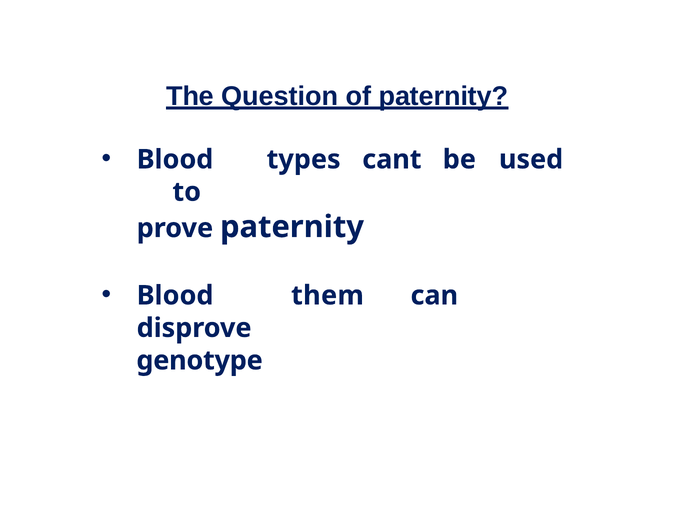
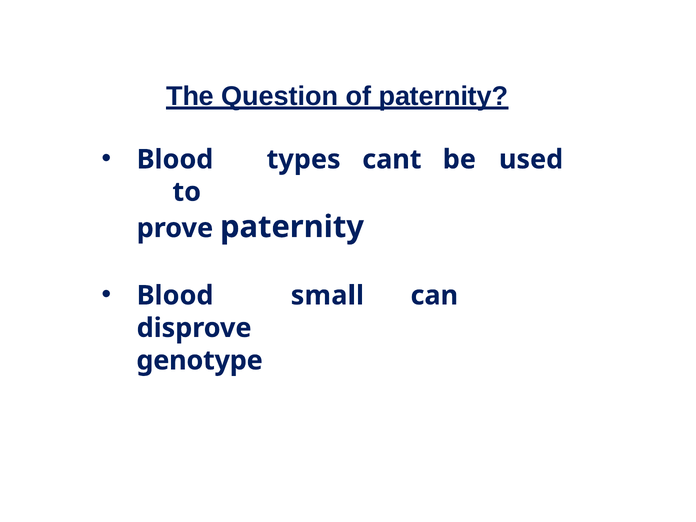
them: them -> small
